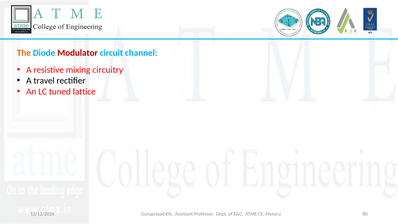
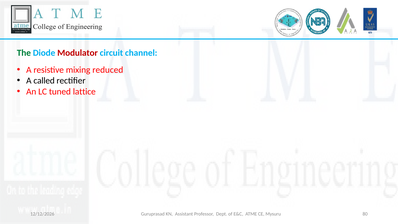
The colour: orange -> green
circuitry: circuitry -> reduced
travel: travel -> called
